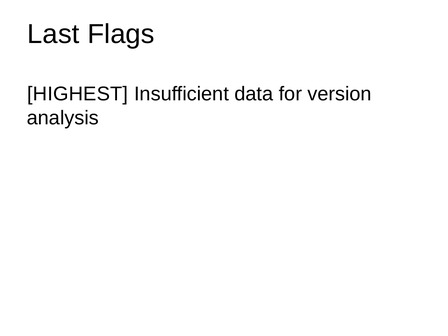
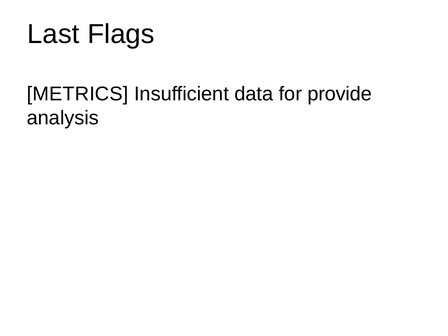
HIGHEST: HIGHEST -> METRICS
version: version -> provide
